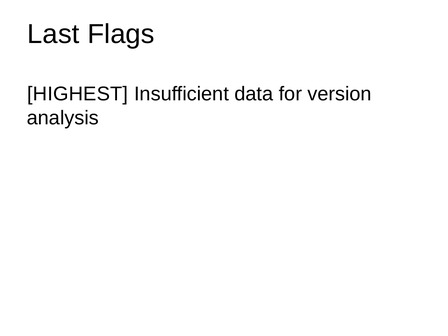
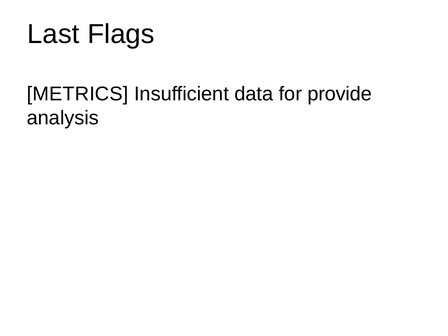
HIGHEST: HIGHEST -> METRICS
version: version -> provide
